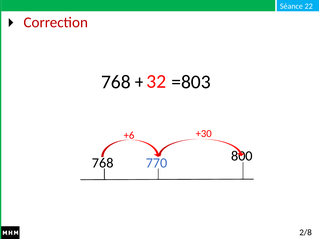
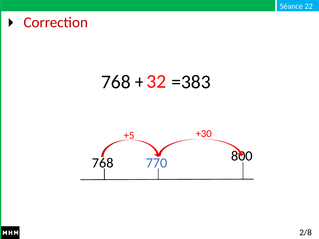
=803: =803 -> =383
+6: +6 -> +5
